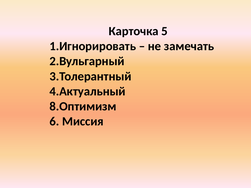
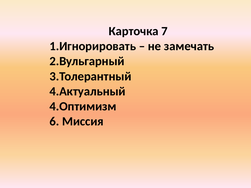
5: 5 -> 7
8.Оптимизм: 8.Оптимизм -> 4.Оптимизм
